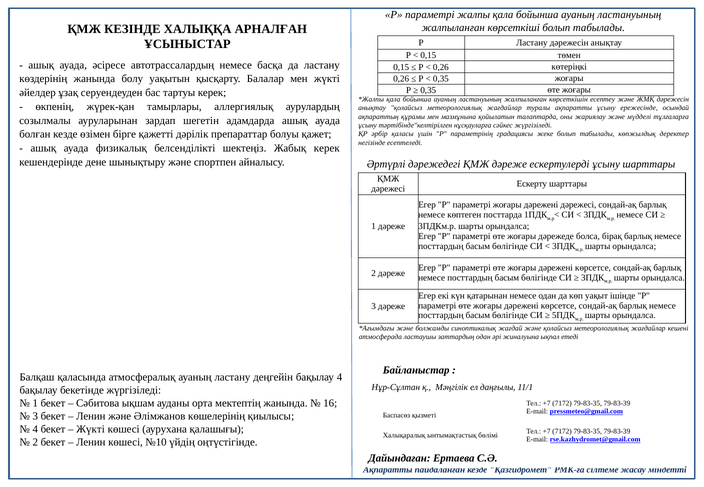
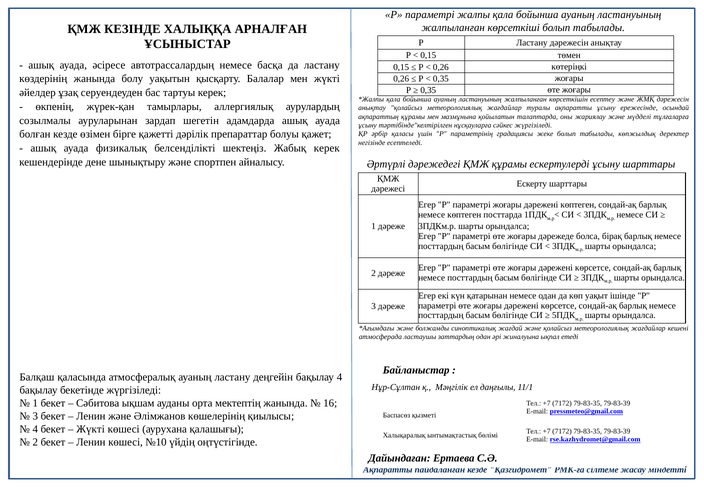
ҚМЖ дәреже: дәреже -> құрамы
дәрежені дәрежесі: дәрежесі -> көптеген
